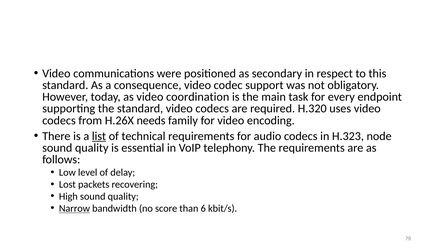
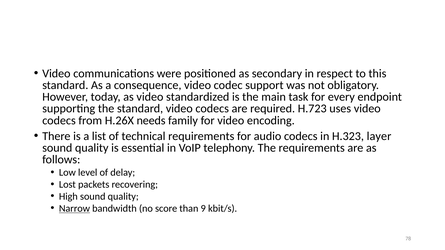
coordination: coordination -> standardized
H.320: H.320 -> H.723
list underline: present -> none
node: node -> layer
6: 6 -> 9
